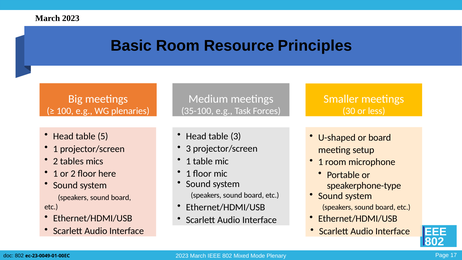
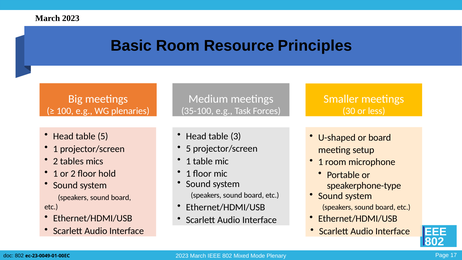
3 at (188, 149): 3 -> 5
here: here -> hold
